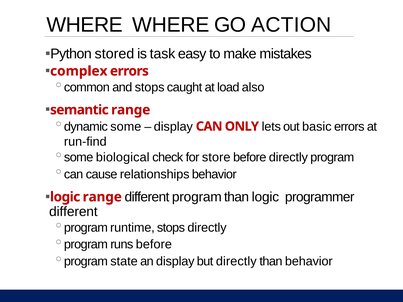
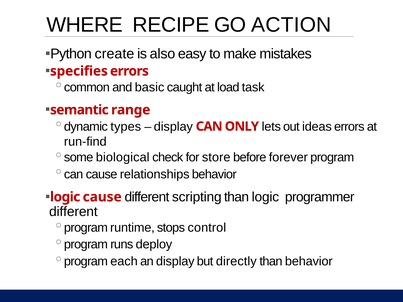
WHERE WHERE: WHERE -> RECIPE
stored: stored -> create
task: task -> also
complex: complex -> specifies
and stops: stops -> basic
also: also -> task
some: some -> types
basic: basic -> ideas
before directly: directly -> forever
logic range: range -> cause
different program: program -> scripting
stops directly: directly -> control
runs before: before -> deploy
state: state -> each
